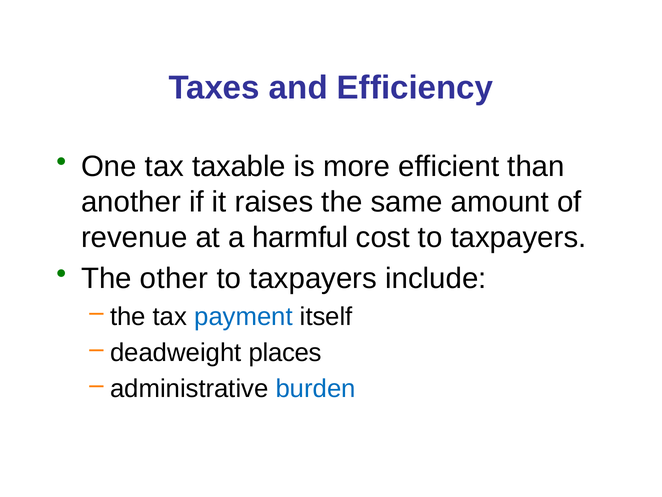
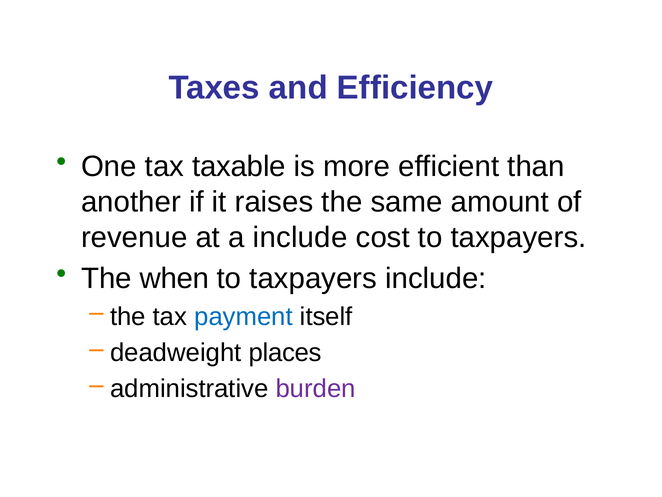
a harmful: harmful -> include
other: other -> when
burden colour: blue -> purple
